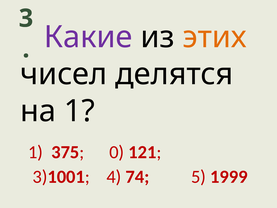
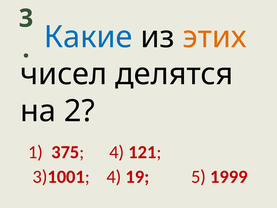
Какие colour: purple -> blue
на 1: 1 -> 2
375 0: 0 -> 4
74: 74 -> 19
